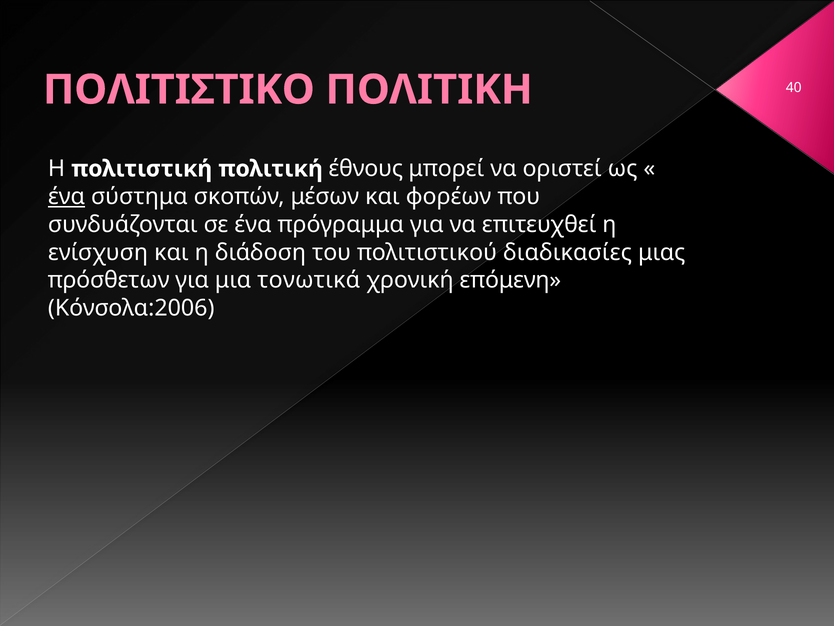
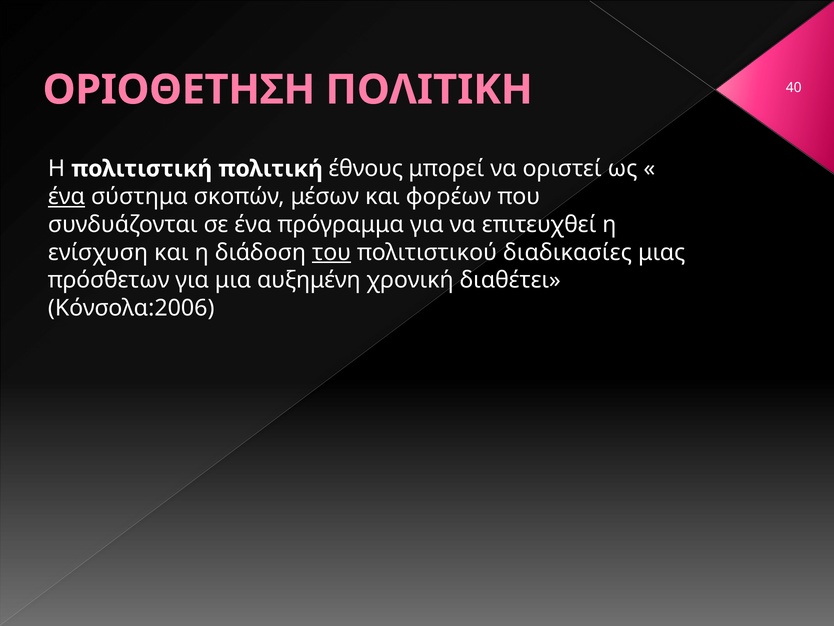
ΠΟΛΙΤΙΣΤΙΚΟ: ΠΟΛΙΤΙΣΤΙΚΟ -> ΟΡΙΟΘΕΤΗΣΗ
του underline: none -> present
τονωτικά: τονωτικά -> αυξημένη
επόμενη: επόμενη -> διαθέτει
